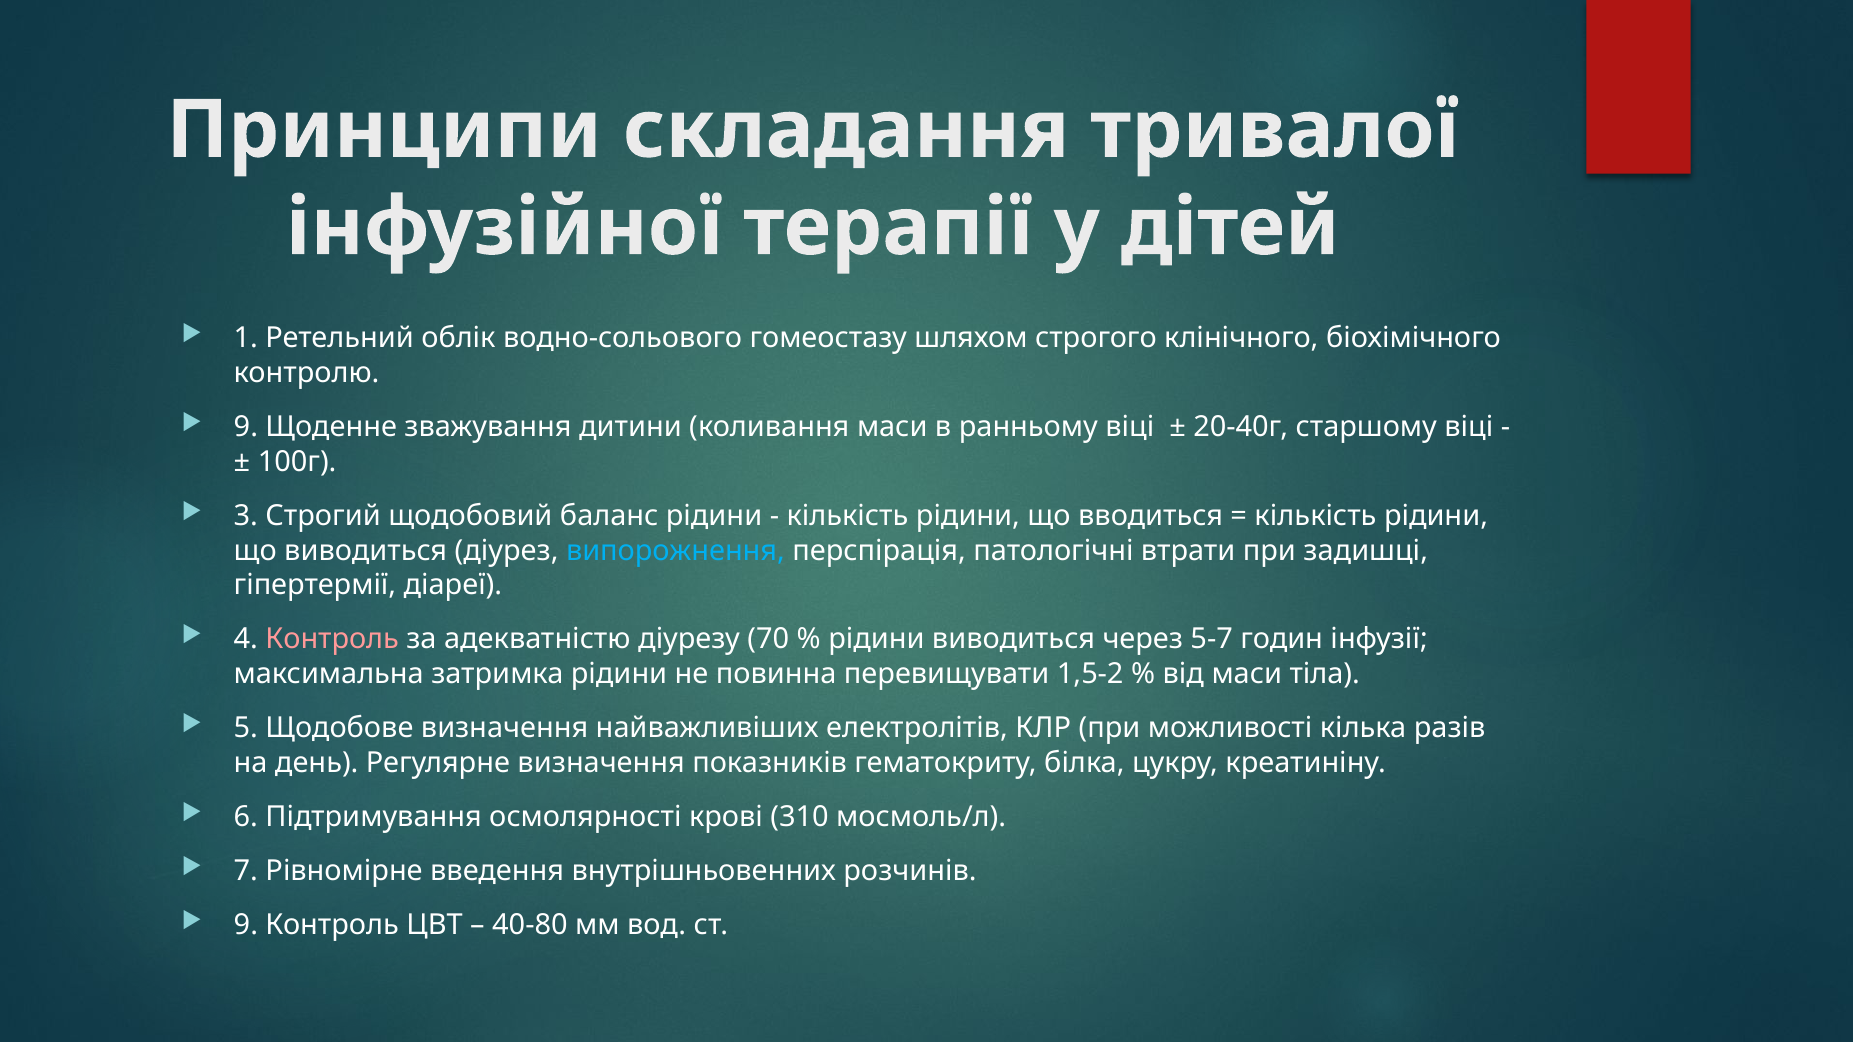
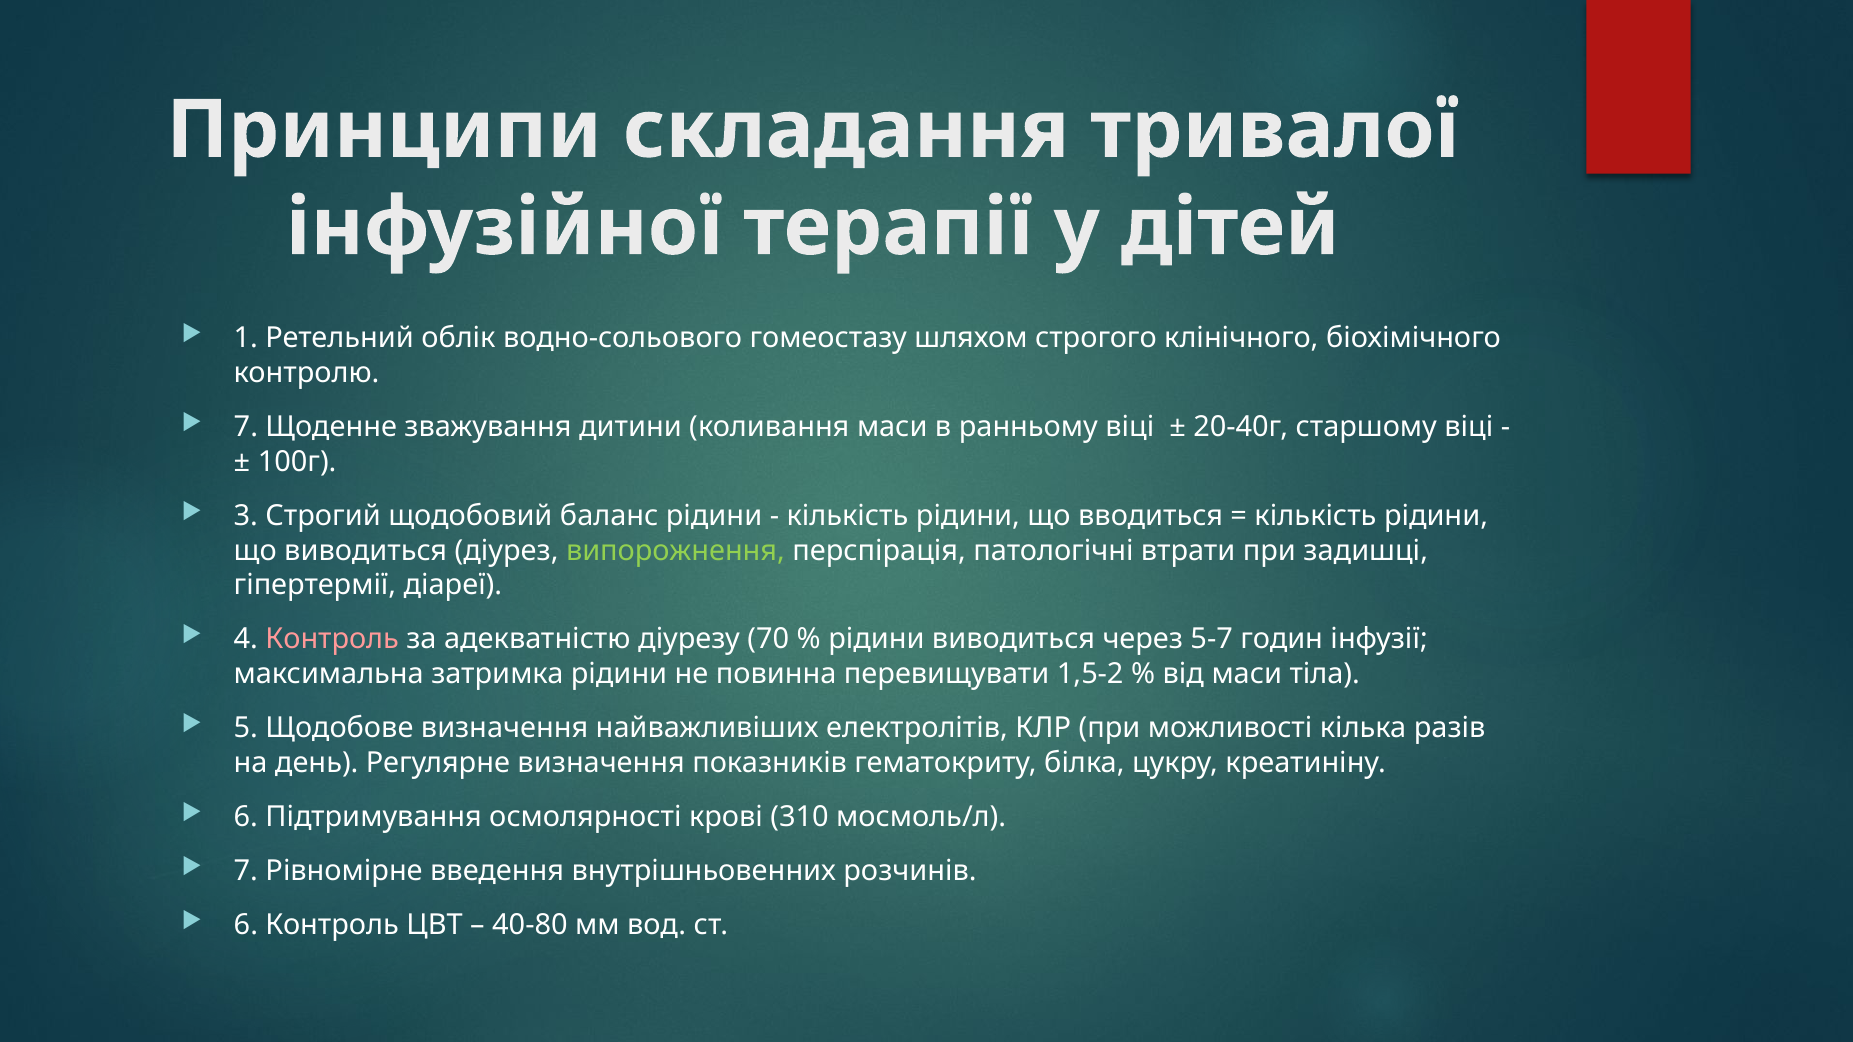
9 at (246, 427): 9 -> 7
випорожнення colour: light blue -> light green
9 at (246, 925): 9 -> 6
